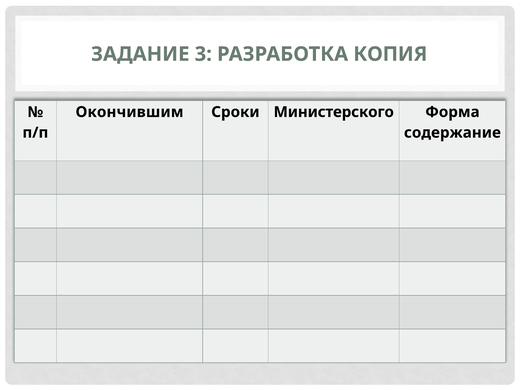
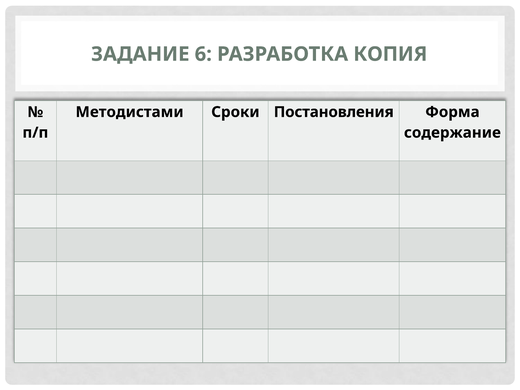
3: 3 -> 6
Окончившим: Окончившим -> Методистами
Министерского: Министерского -> Постановления
